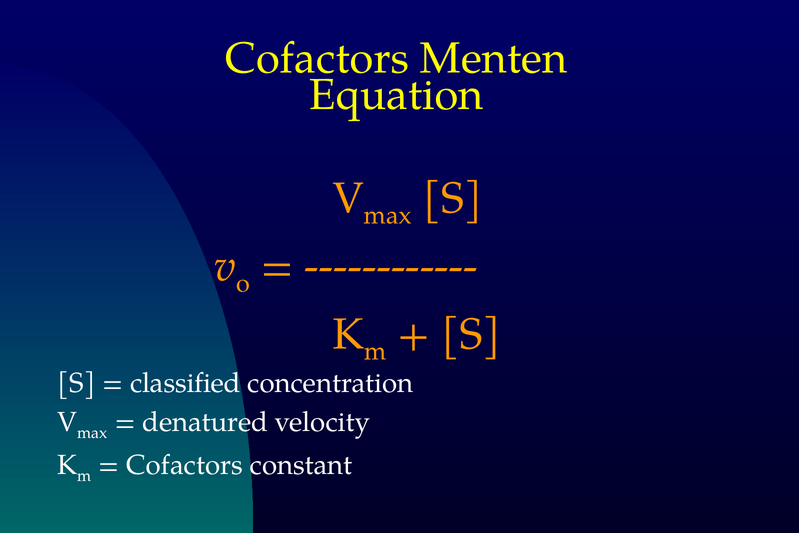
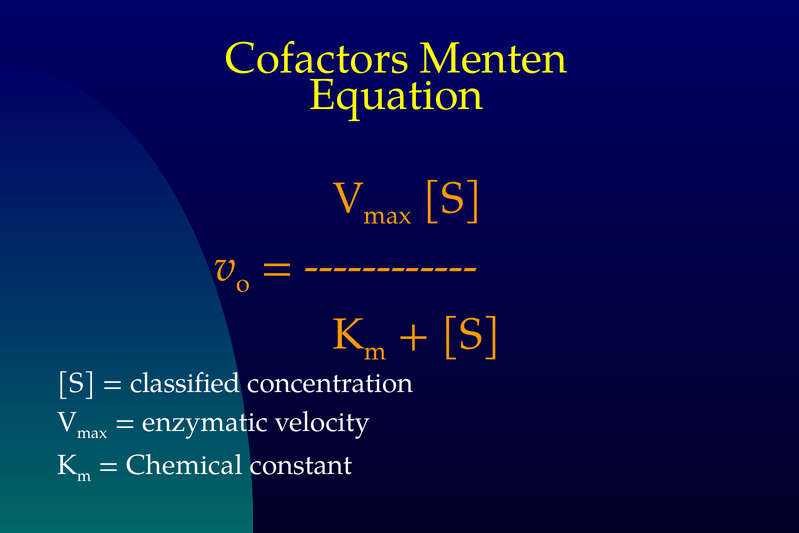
denatured: denatured -> enzymatic
Cofactors at (185, 465): Cofactors -> Chemical
